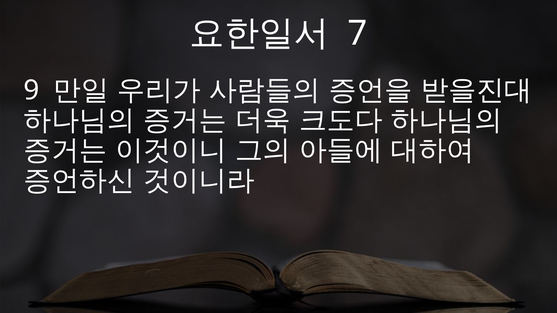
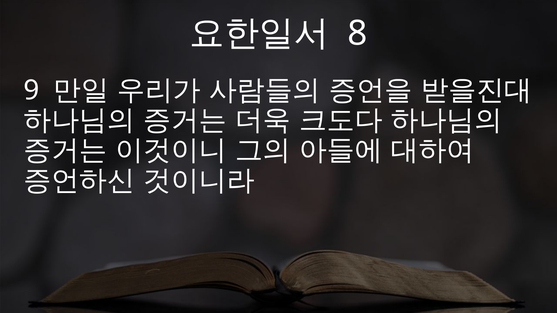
7: 7 -> 8
